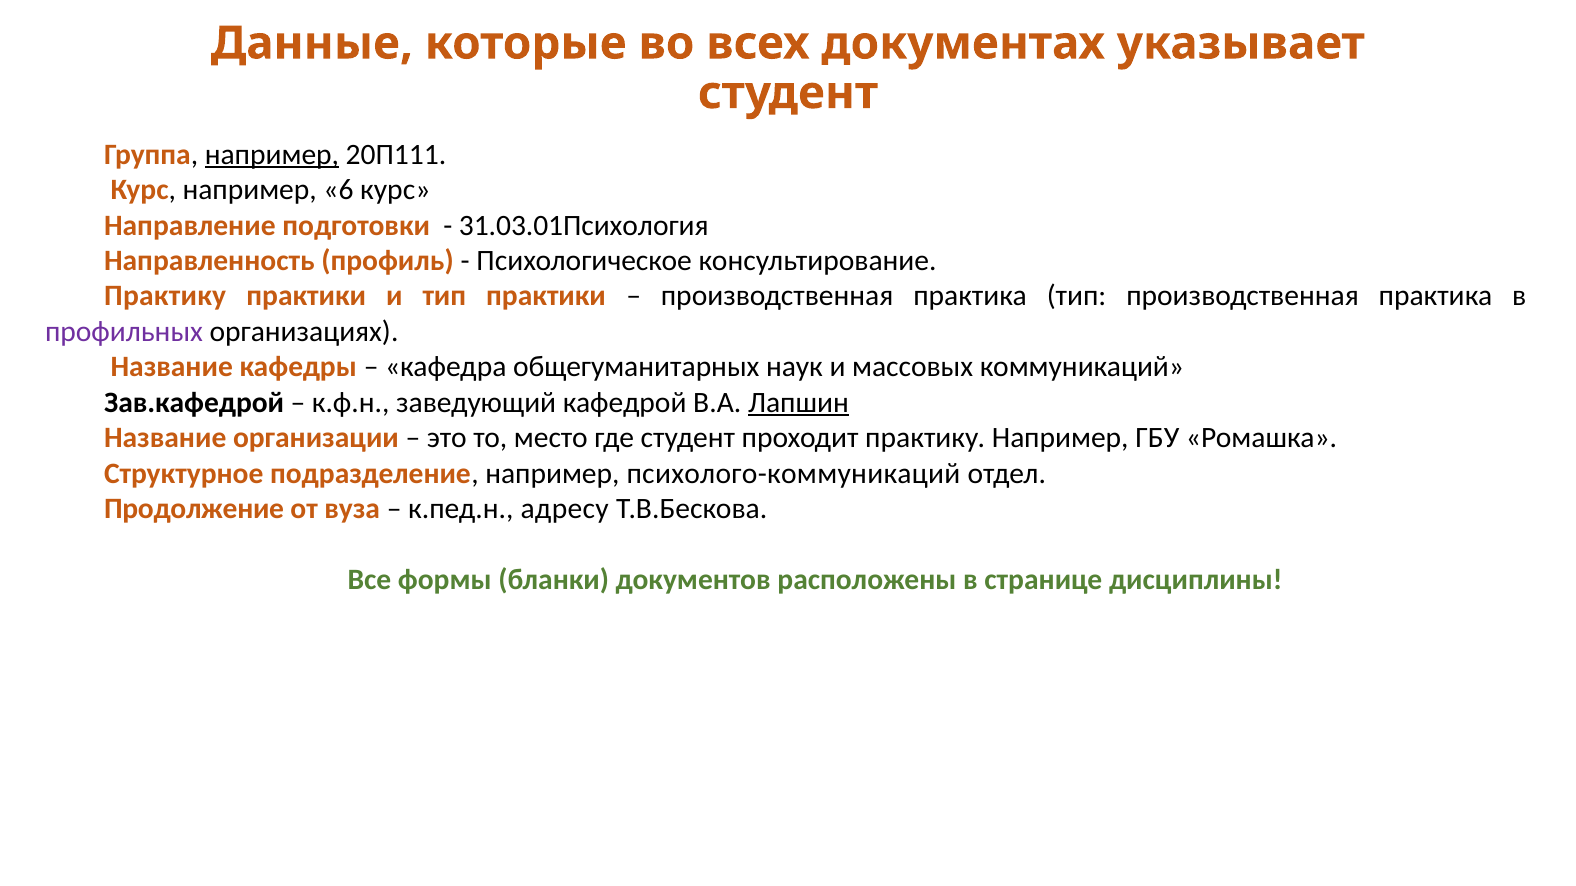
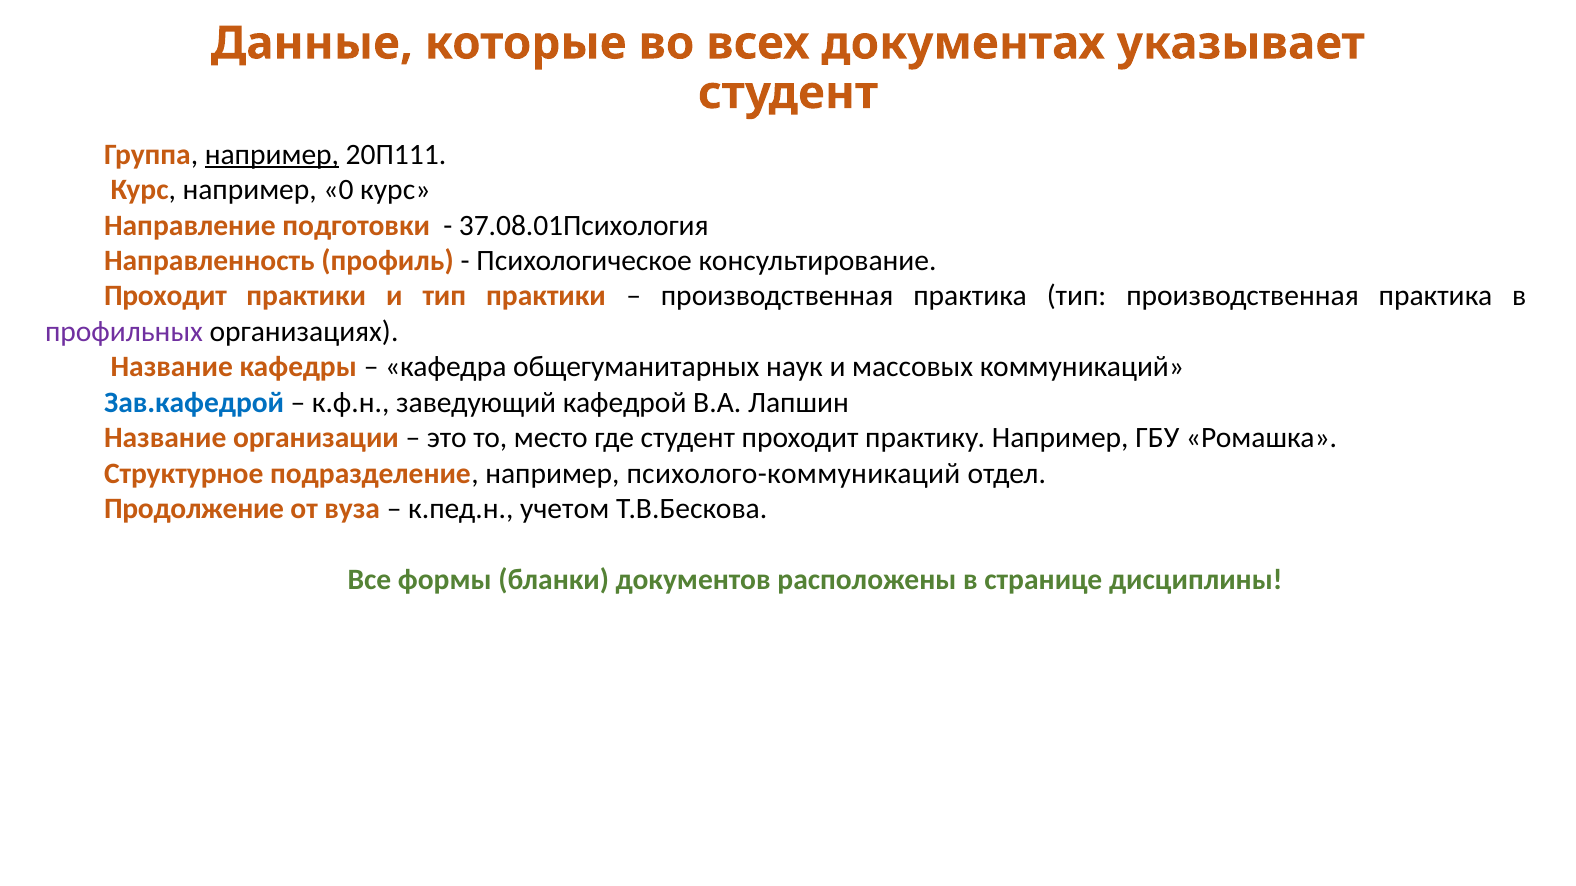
6: 6 -> 0
31.03.01Психология: 31.03.01Психология -> 37.08.01Психология
Практику at (165, 296): Практику -> Проходит
Зав.кафедрой colour: black -> blue
Лапшин underline: present -> none
адресу: адресу -> учетом
